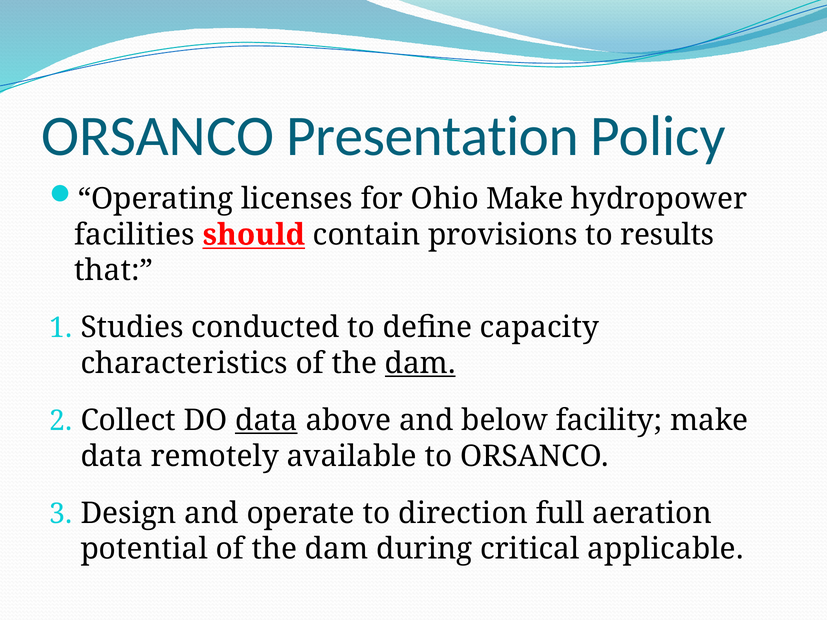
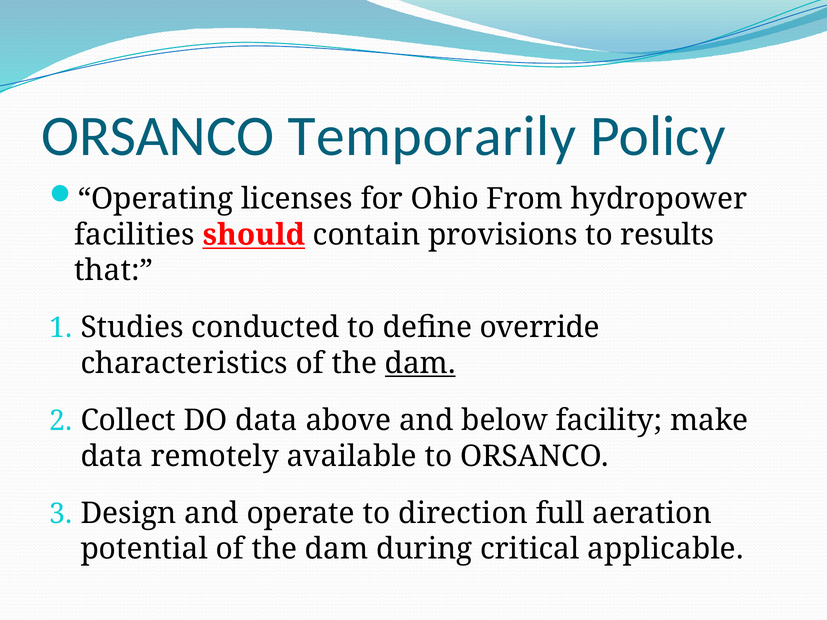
Presentation: Presentation -> Temporarily
Ohio Make: Make -> From
capacity: capacity -> override
data at (266, 421) underline: present -> none
